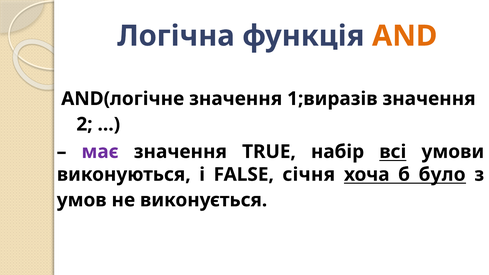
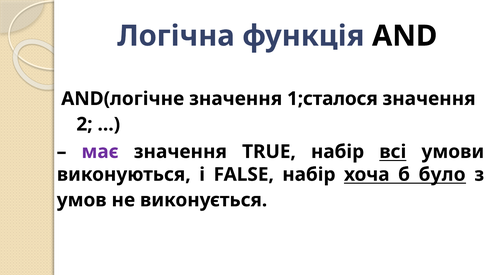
AND colour: orange -> black
1;виразів: 1;виразів -> 1;сталося
FALSE січня: січня -> набір
